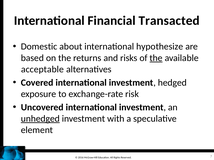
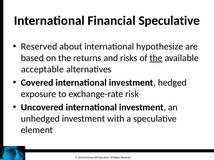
Financial Transacted: Transacted -> Speculative
Domestic at (39, 47): Domestic -> Reserved
unhedged underline: present -> none
